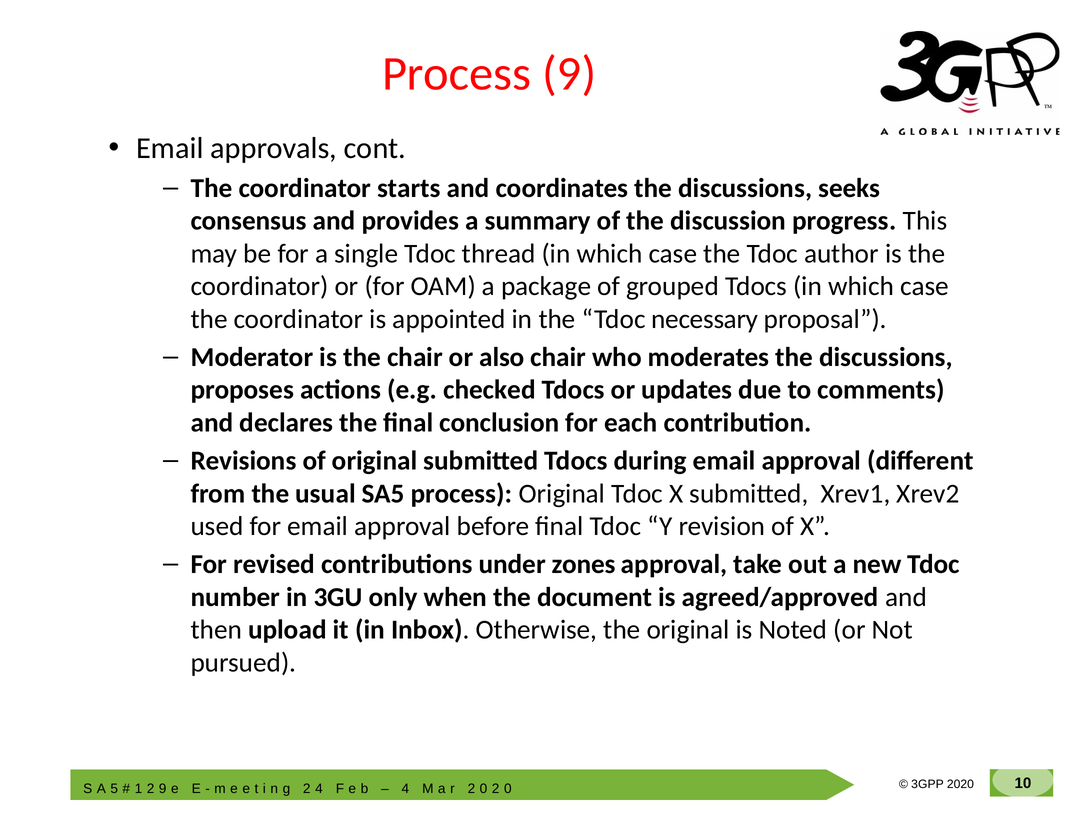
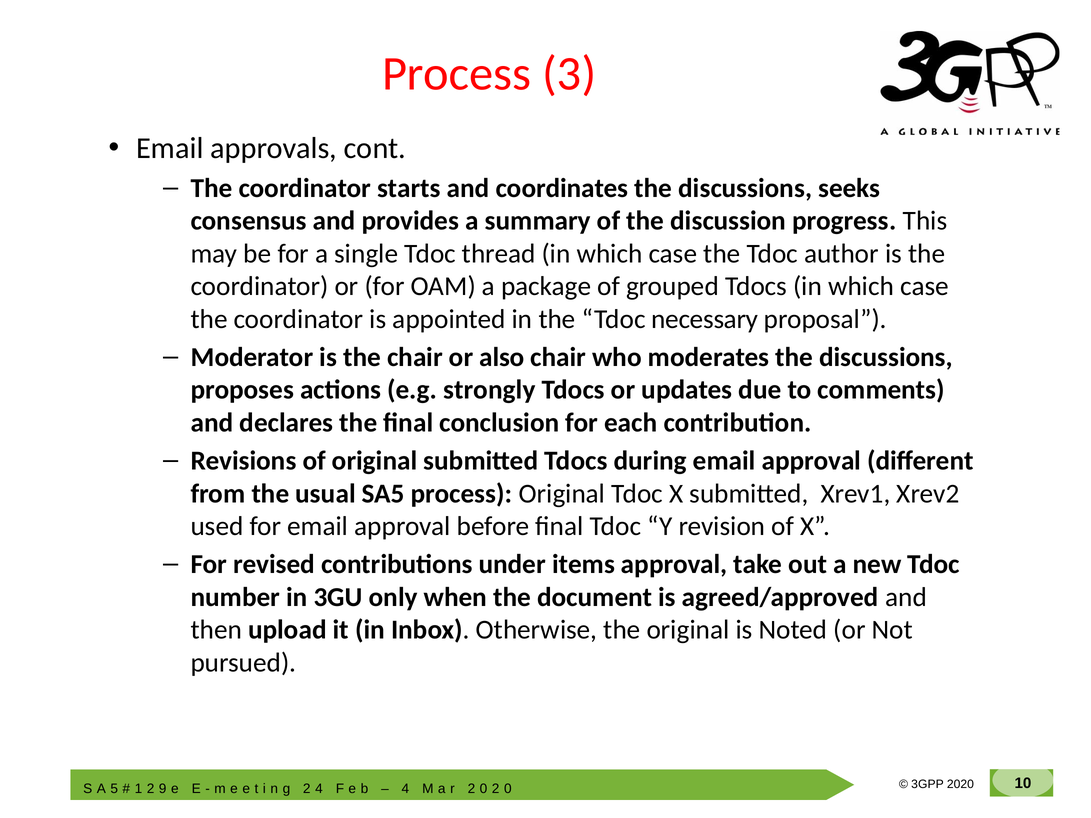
Process 9: 9 -> 3
checked: checked -> strongly
zones: zones -> items
